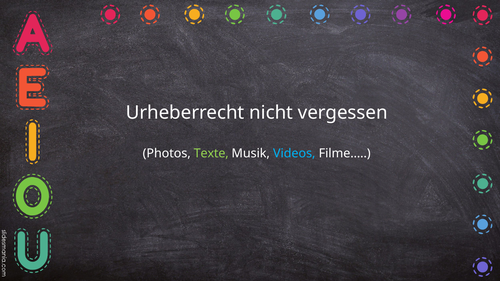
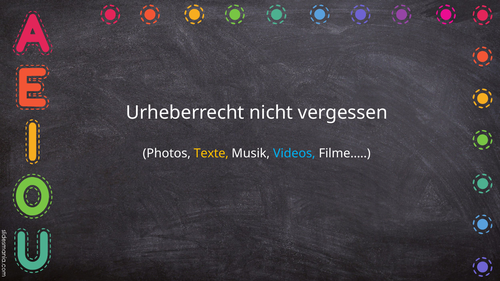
Texte colour: light green -> yellow
